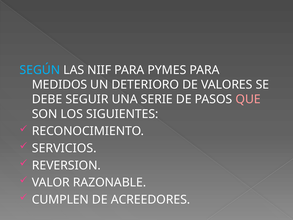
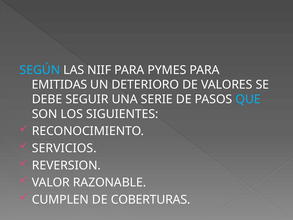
MEDIDOS: MEDIDOS -> EMITIDAS
QUE colour: pink -> light blue
ACREEDORES: ACREEDORES -> COBERTURAS
